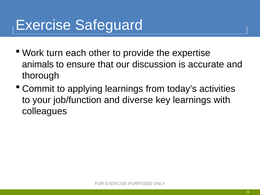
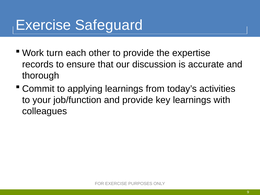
animals: animals -> records
and diverse: diverse -> provide
